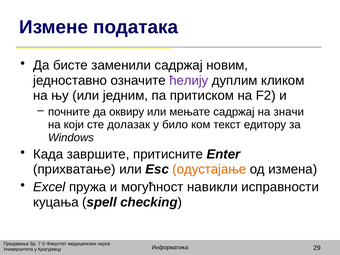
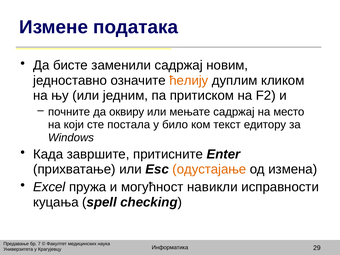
ћелију colour: purple -> orange
значи: значи -> место
долазак: долазак -> постала
